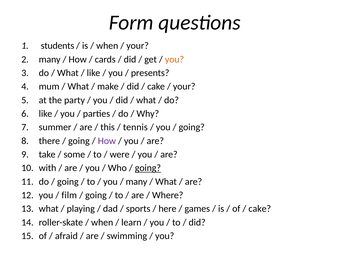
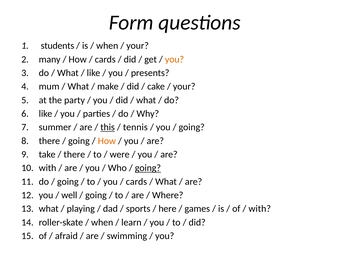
this underline: none -> present
How at (107, 141) colour: purple -> orange
some at (74, 154): some -> there
many at (136, 181): many -> cards
film: film -> well
cake at (260, 209): cake -> with
